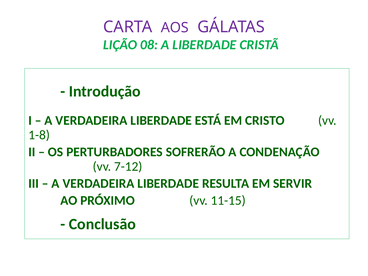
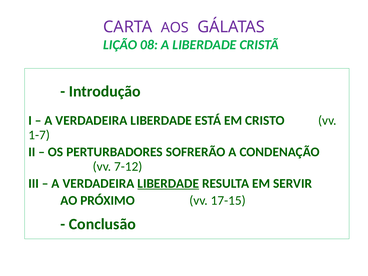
1-8: 1-8 -> 1-7
LIBERDADE at (168, 184) underline: none -> present
11-15: 11-15 -> 17-15
